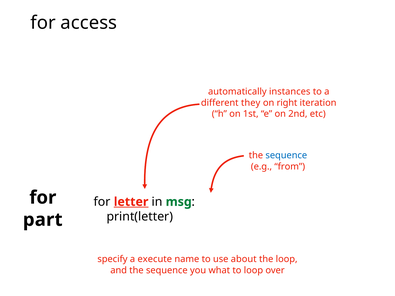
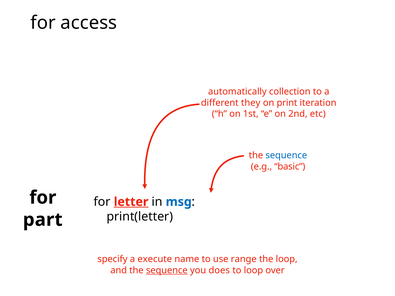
instances: instances -> collection
right: right -> print
from: from -> basic
msg colour: green -> blue
about: about -> range
sequence at (167, 270) underline: none -> present
what: what -> does
